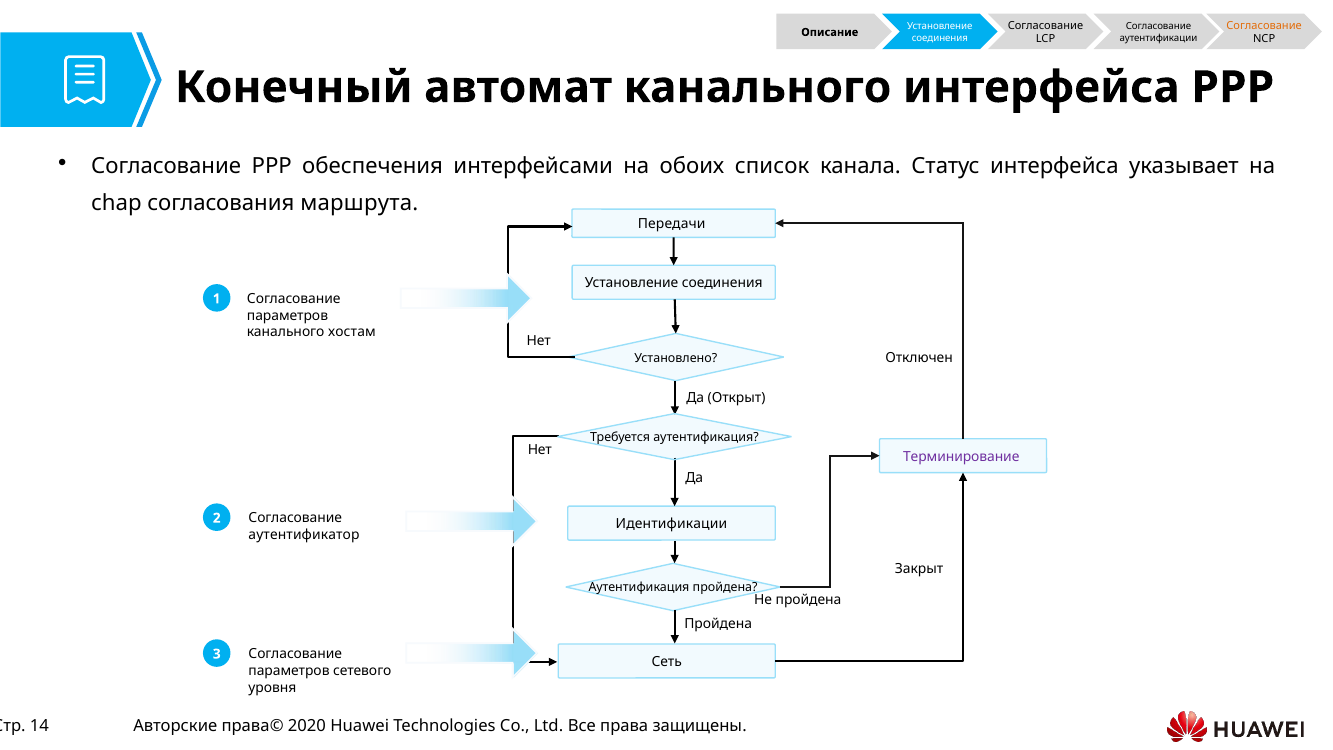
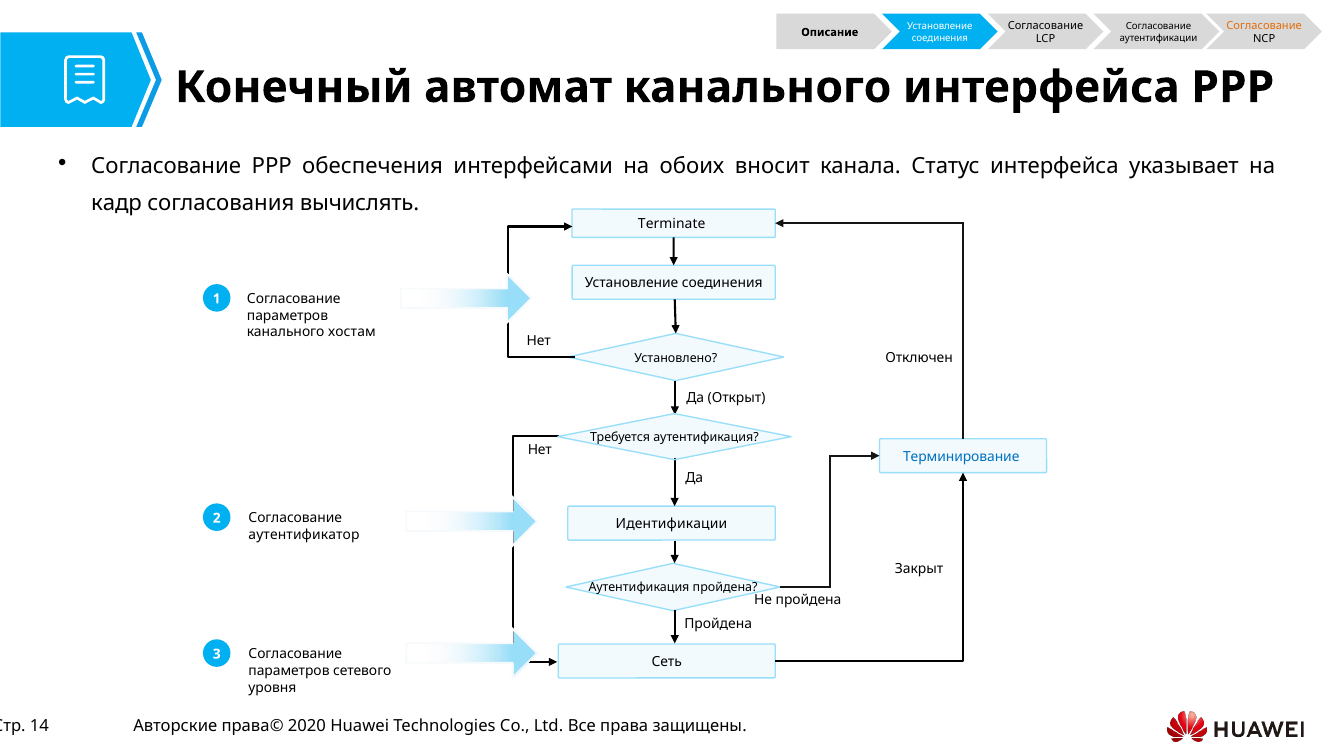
список: список -> вносит
chap: chap -> кадр
маршрута: маршрута -> вычислять
Передачи: Передачи -> Terminate
Терминирование colour: purple -> blue
